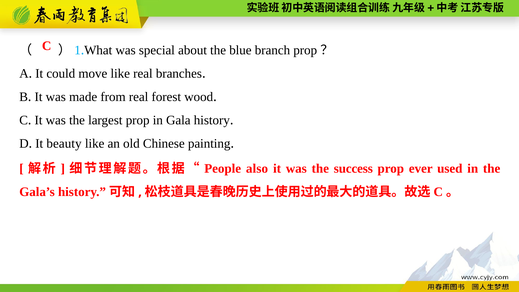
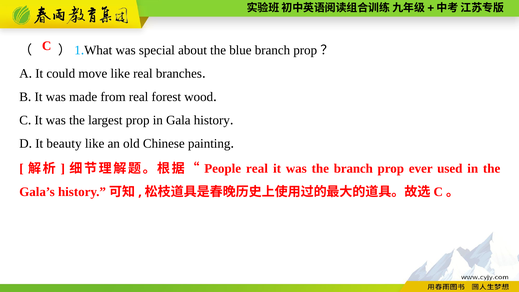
also at (257, 168): also -> real
the success: success -> branch
